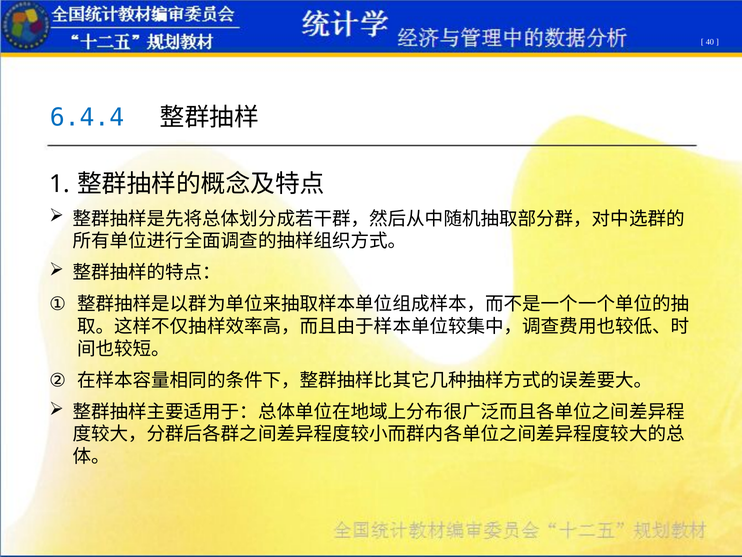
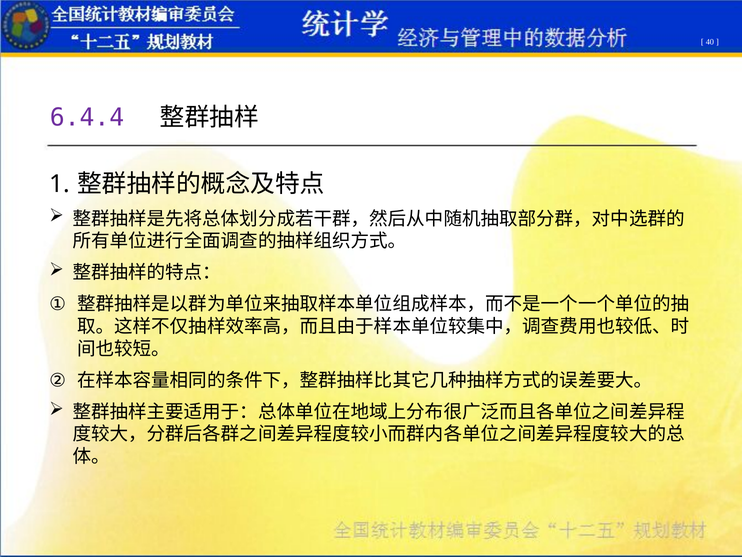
6.4.4 colour: blue -> purple
